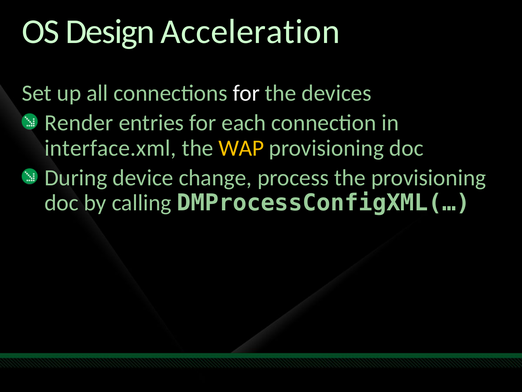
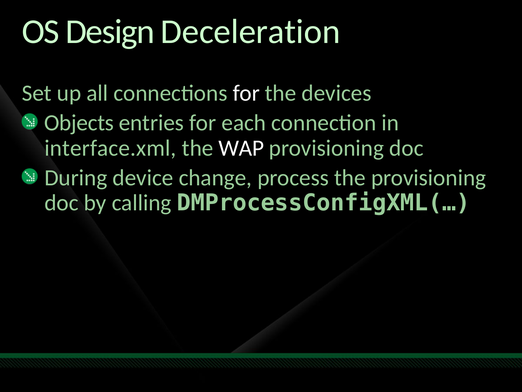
Acceleration: Acceleration -> Deceleration
Render: Render -> Objects
WAP colour: yellow -> white
